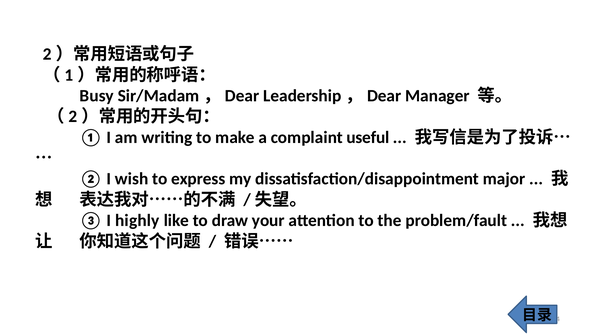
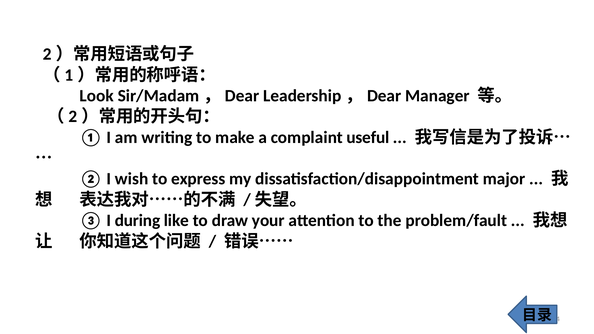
Busy: Busy -> Look
highly: highly -> during
